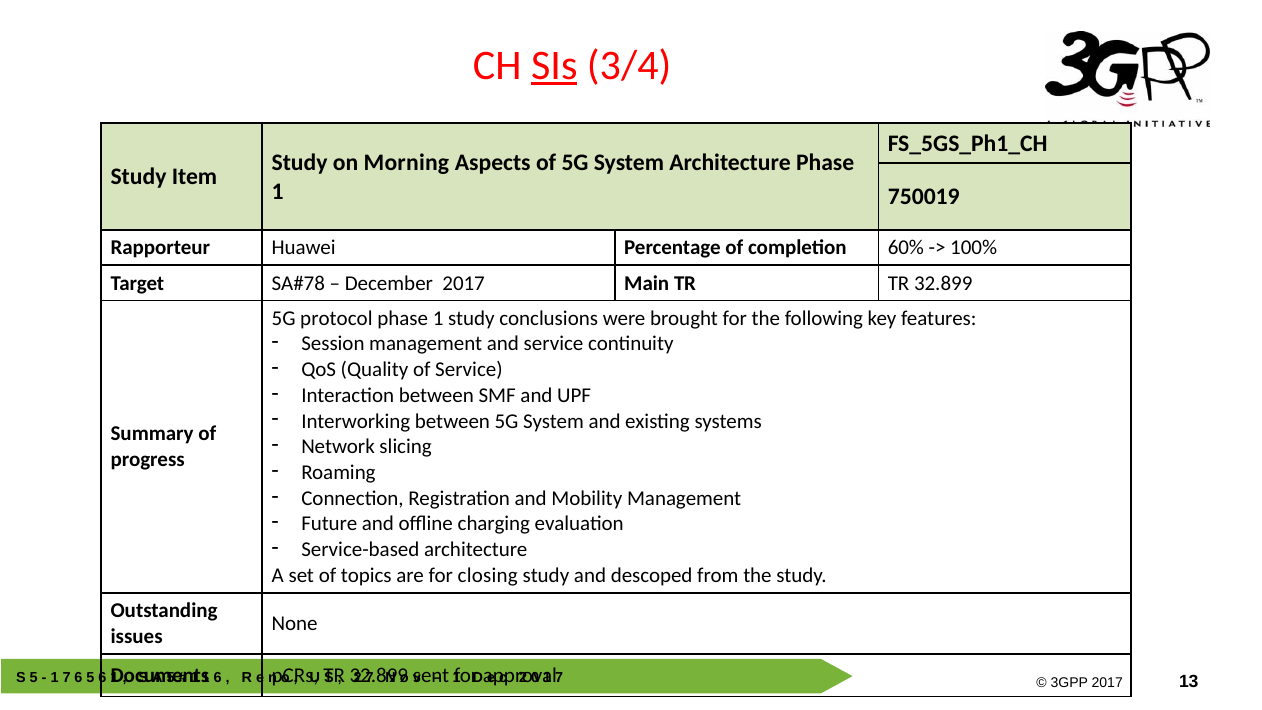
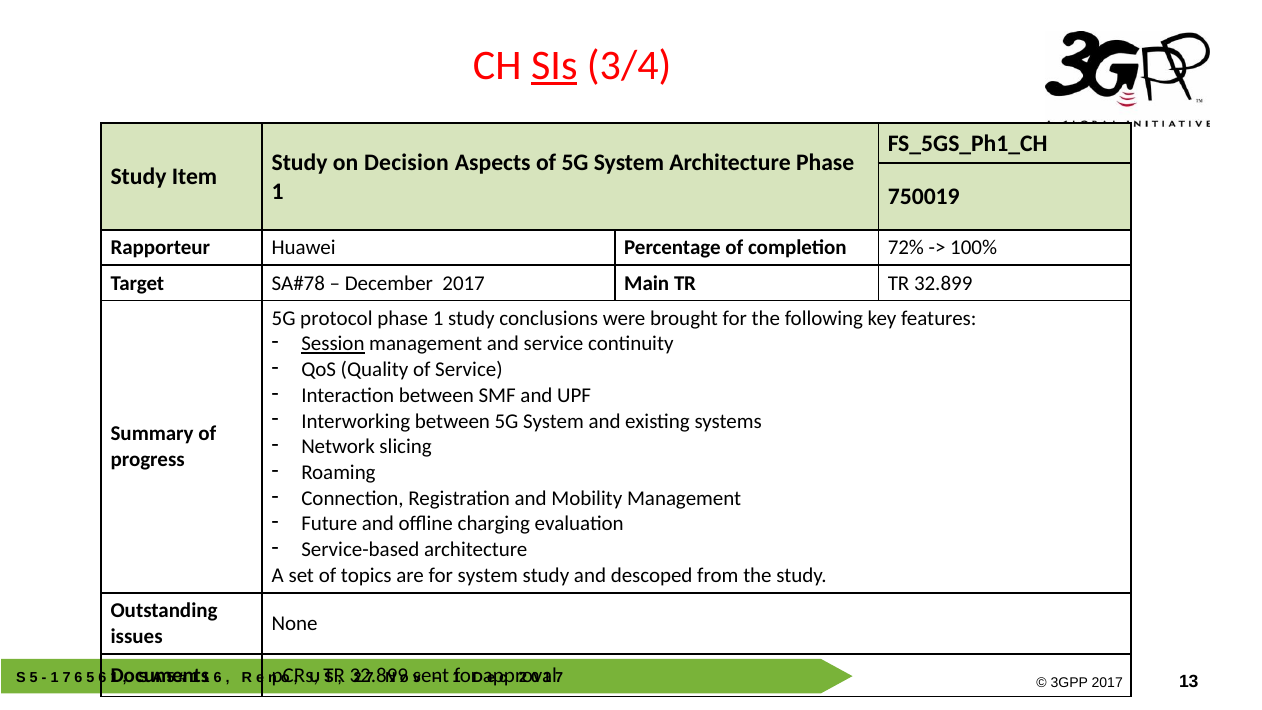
Morning: Morning -> Decision
60%: 60% -> 72%
Session underline: none -> present
for closing: closing -> system
